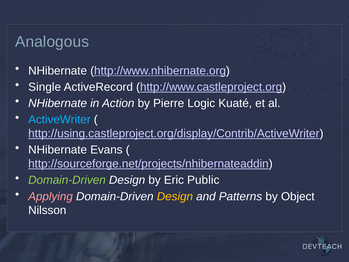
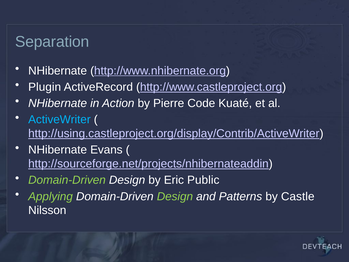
Analogous: Analogous -> Separation
Single: Single -> Plugin
Logic: Logic -> Code
Applying colour: pink -> light green
Design at (175, 196) colour: yellow -> light green
Object: Object -> Castle
